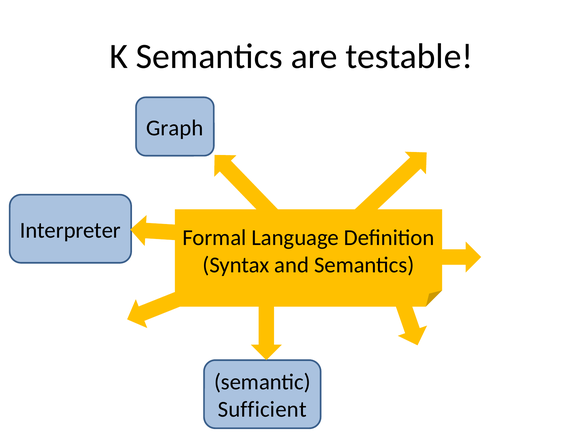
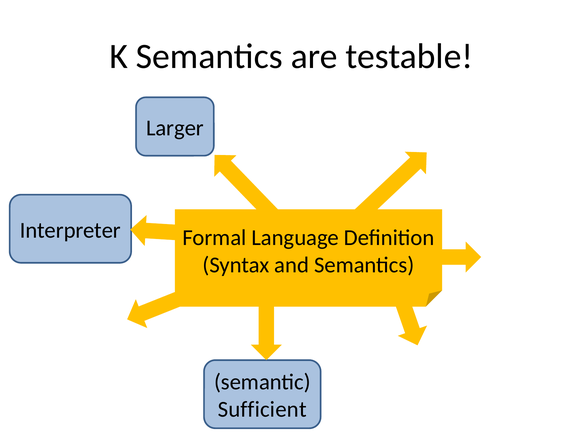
Graph: Graph -> Larger
